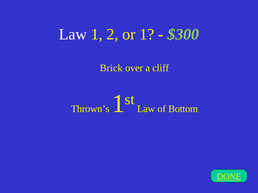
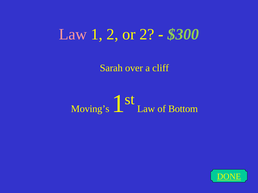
Law at (73, 34) colour: white -> pink
or 1: 1 -> 2
Brick: Brick -> Sarah
Thrown’s: Thrown’s -> Moving’s
